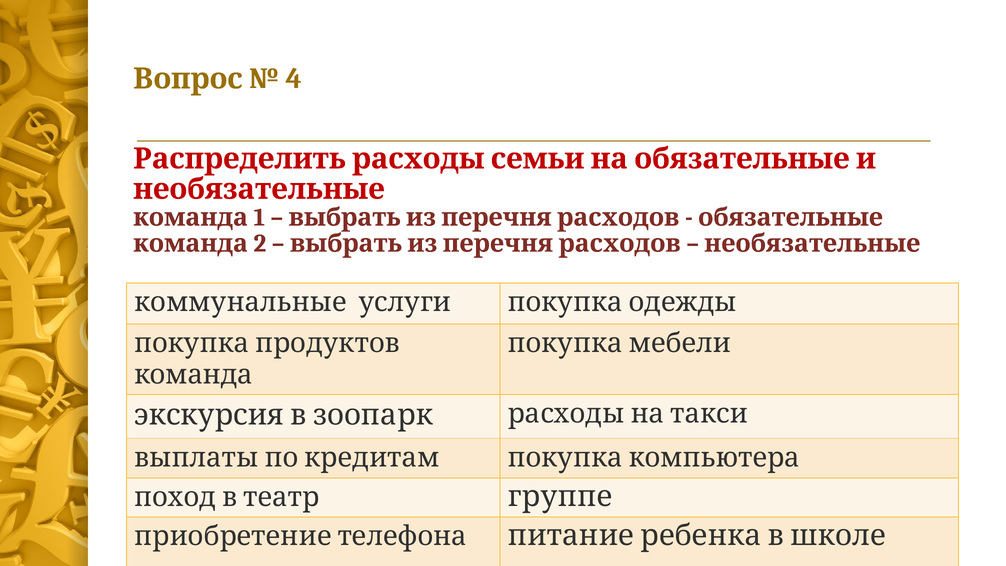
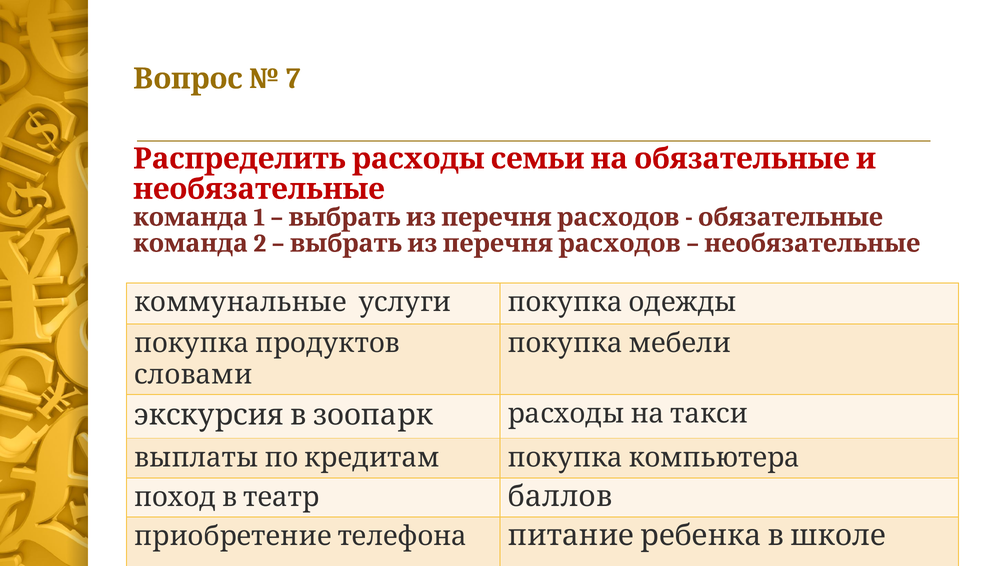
4: 4 -> 7
команда at (194, 375): команда -> словами
группе: группе -> баллов
